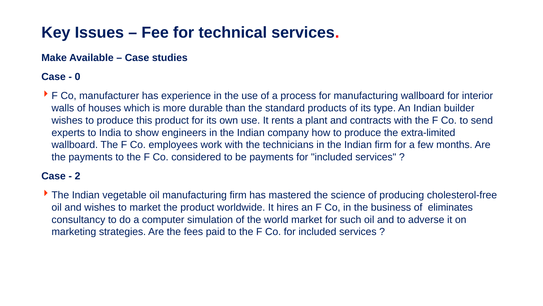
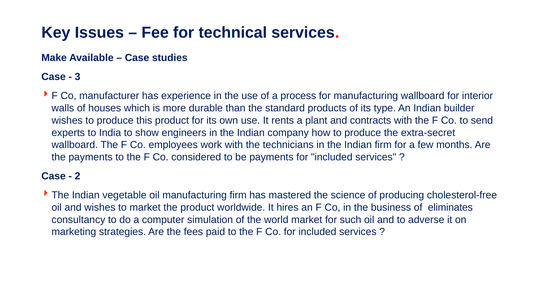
0: 0 -> 3
extra-limited: extra-limited -> extra-secret
